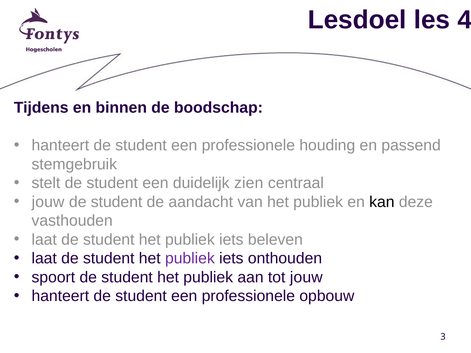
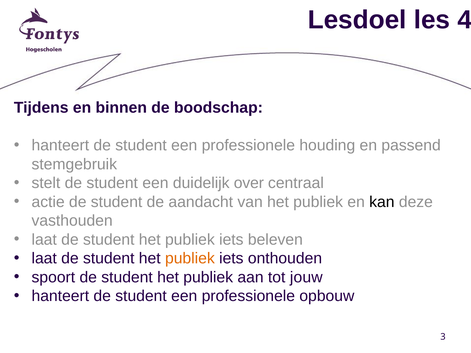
zien: zien -> over
jouw at (48, 202): jouw -> actie
publiek at (190, 259) colour: purple -> orange
